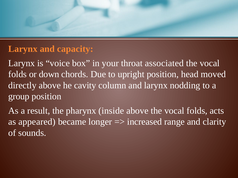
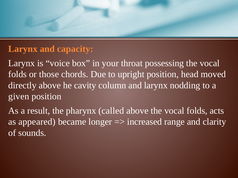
associated: associated -> possessing
down: down -> those
group: group -> given
inside: inside -> called
